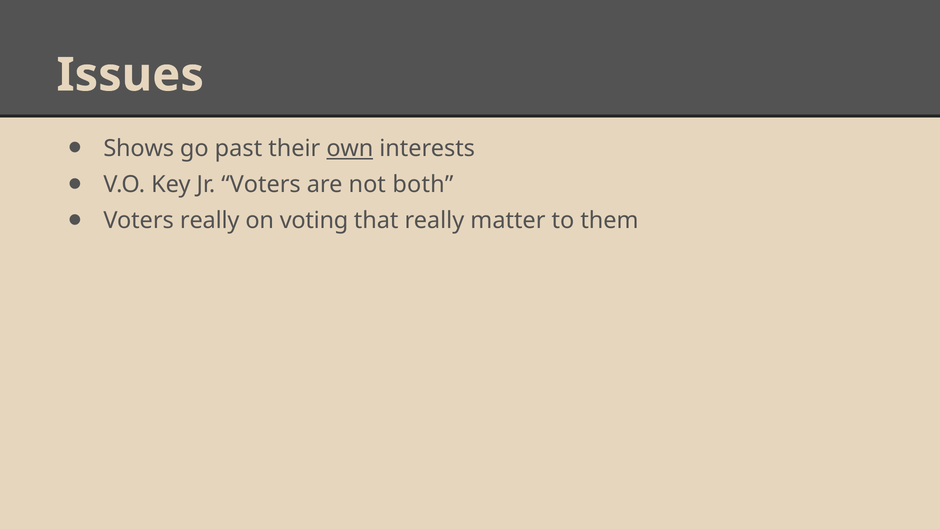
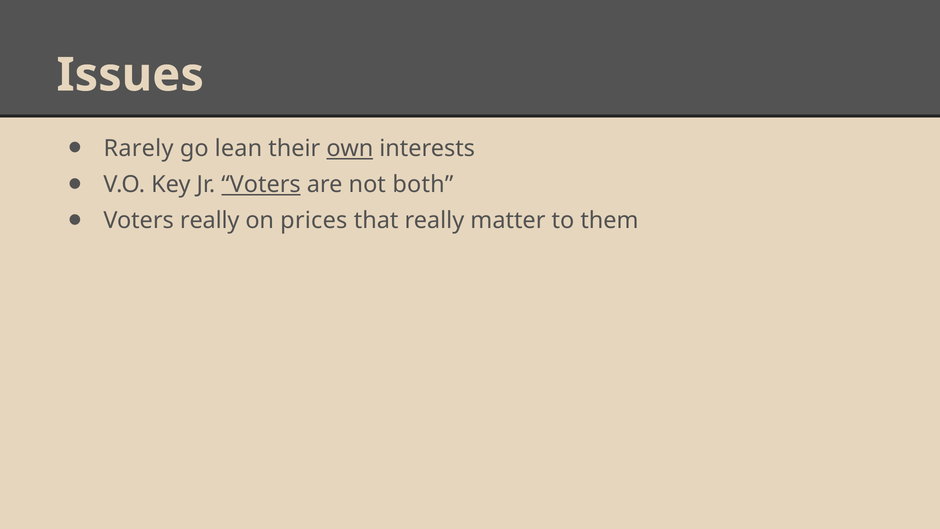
Shows: Shows -> Rarely
past: past -> lean
Voters at (261, 185) underline: none -> present
voting: voting -> prices
